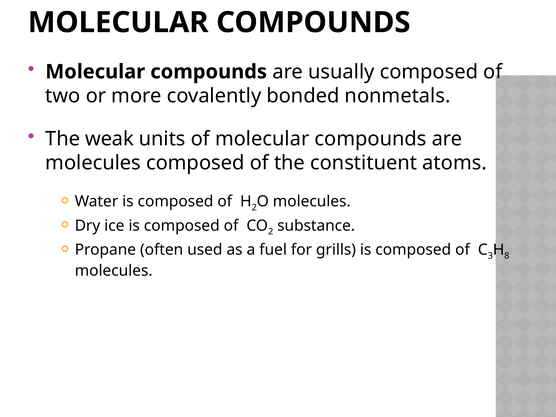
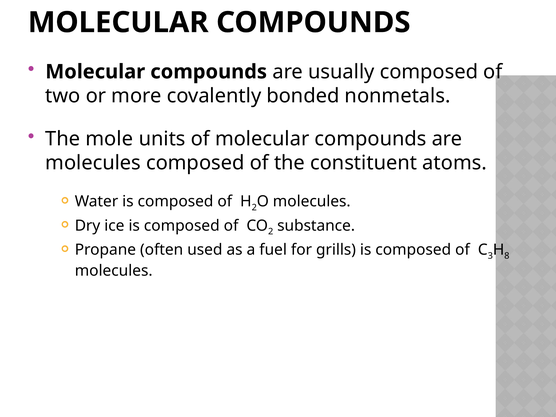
weak: weak -> mole
